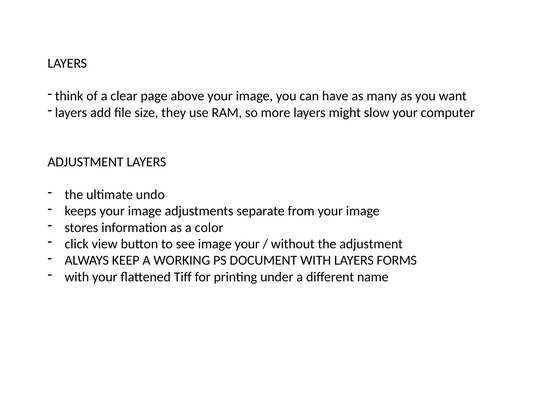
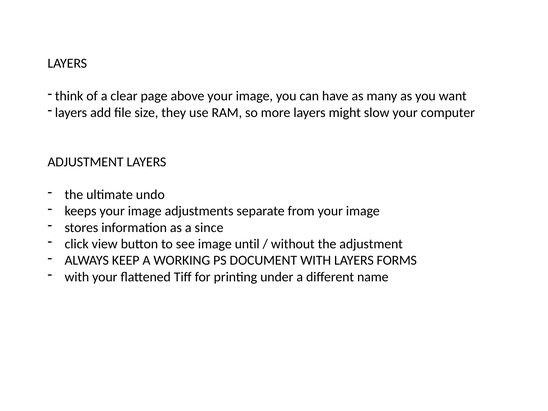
color: color -> since
image your: your -> until
